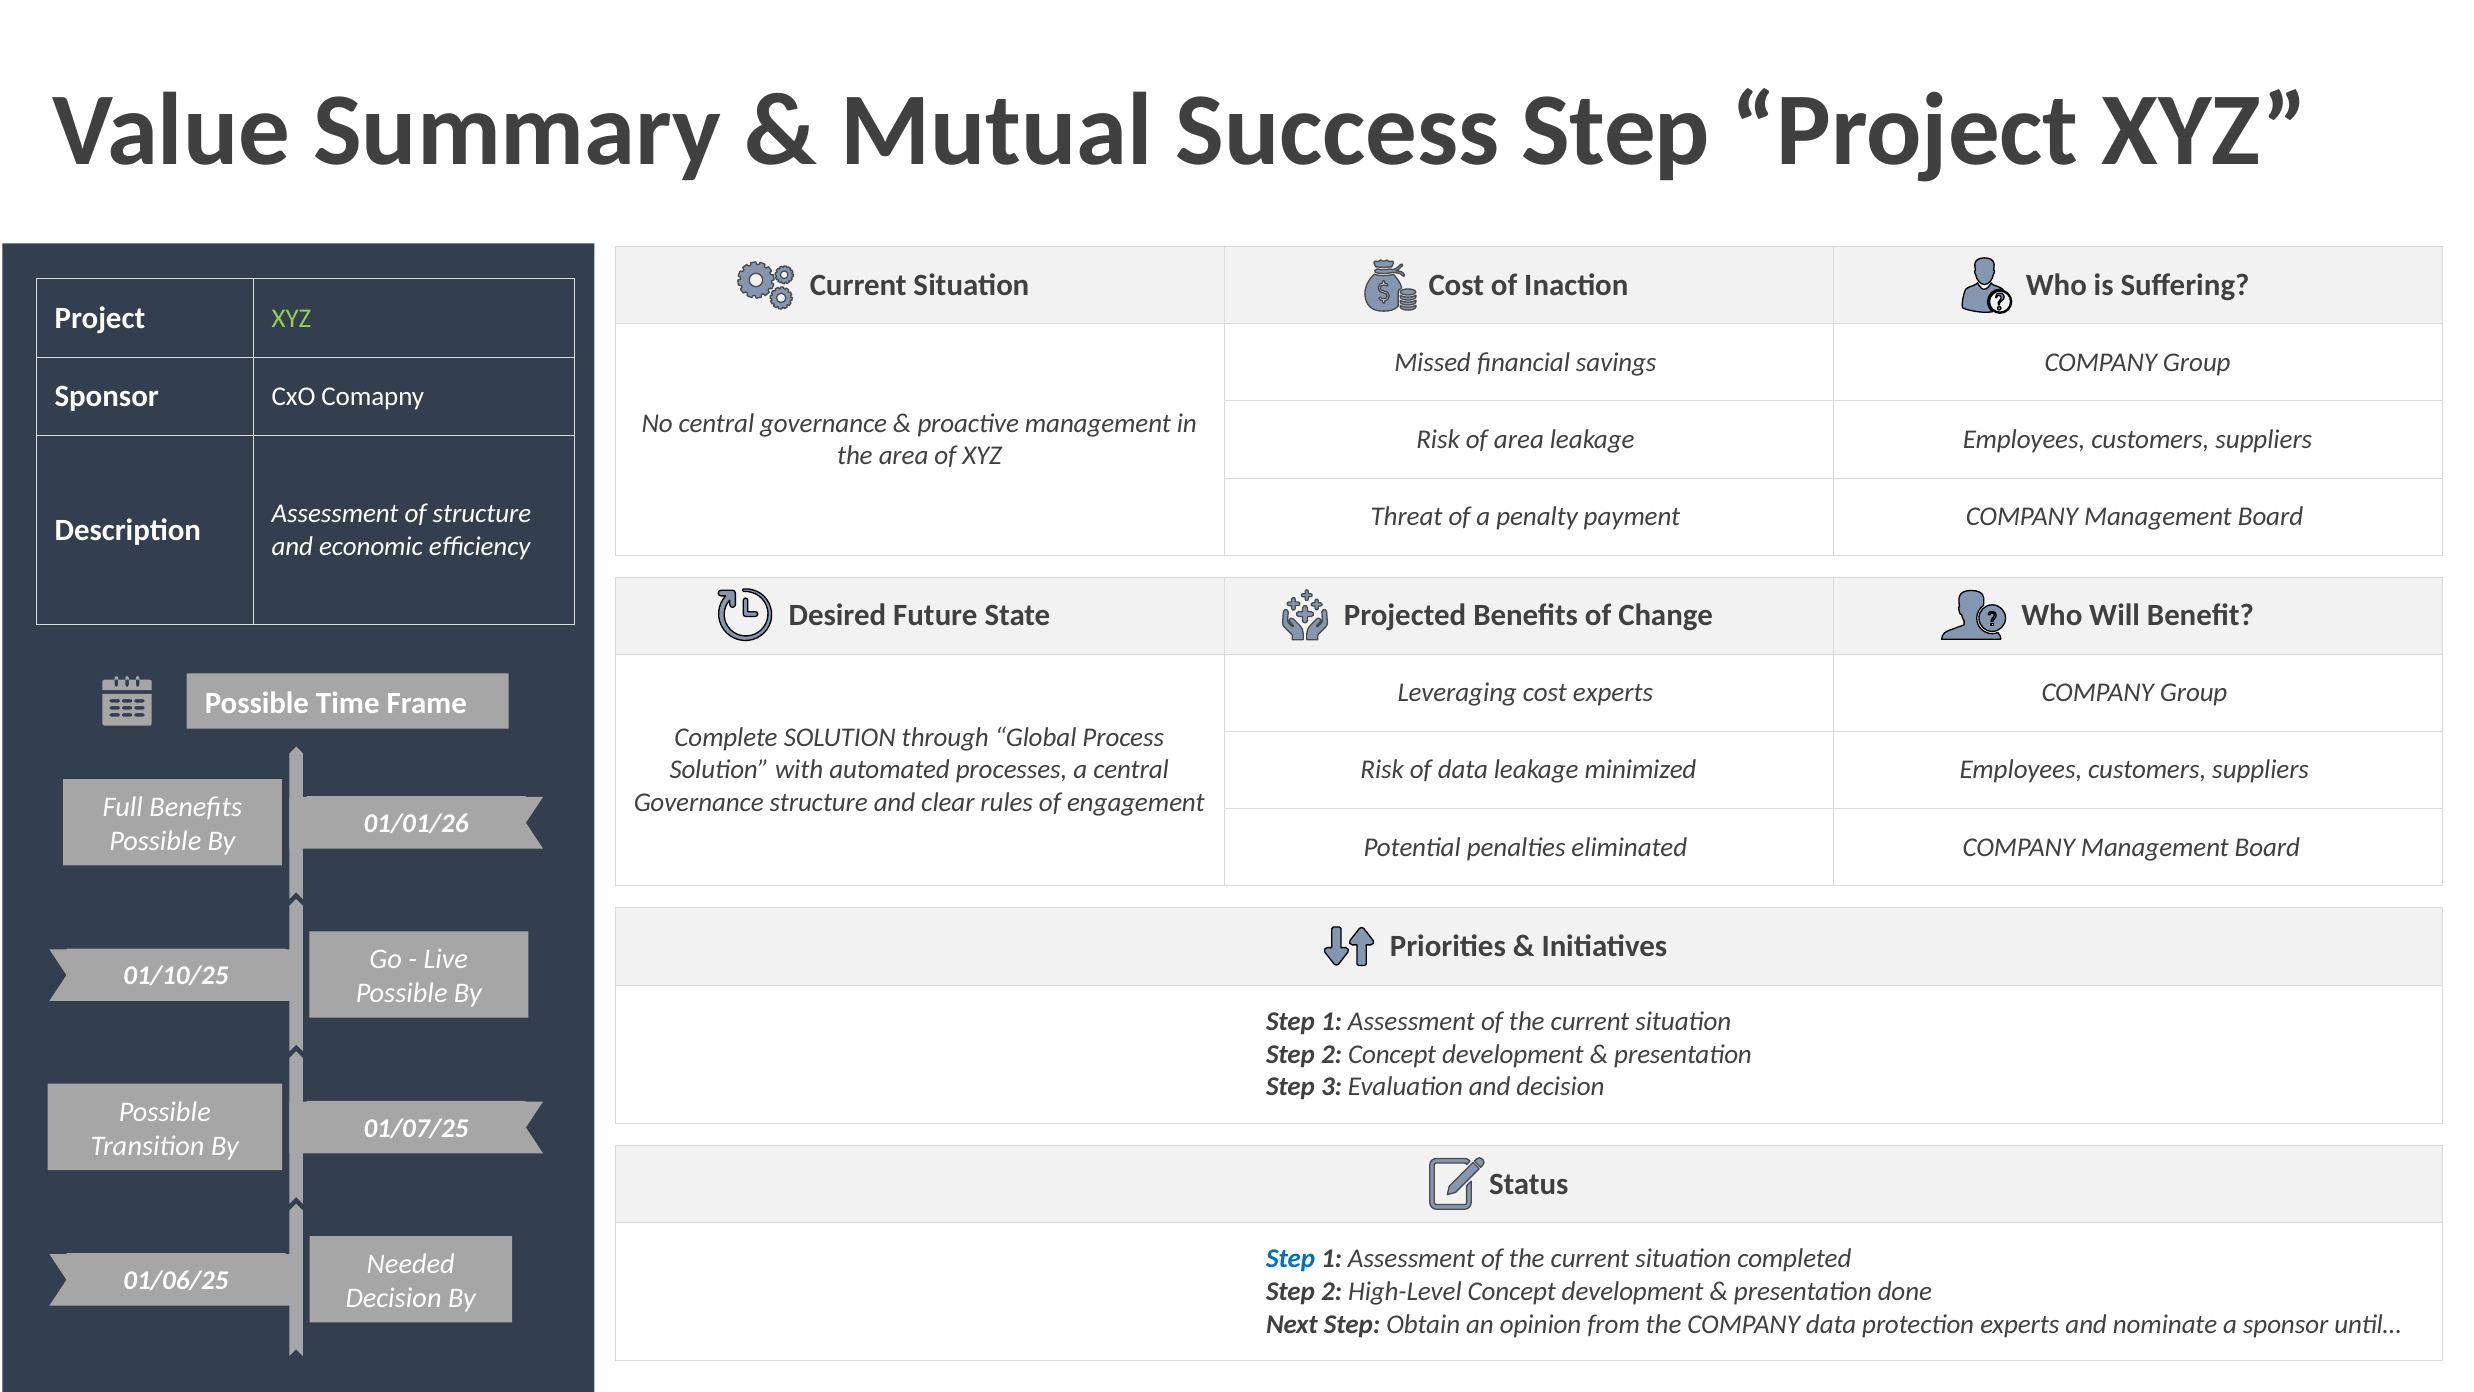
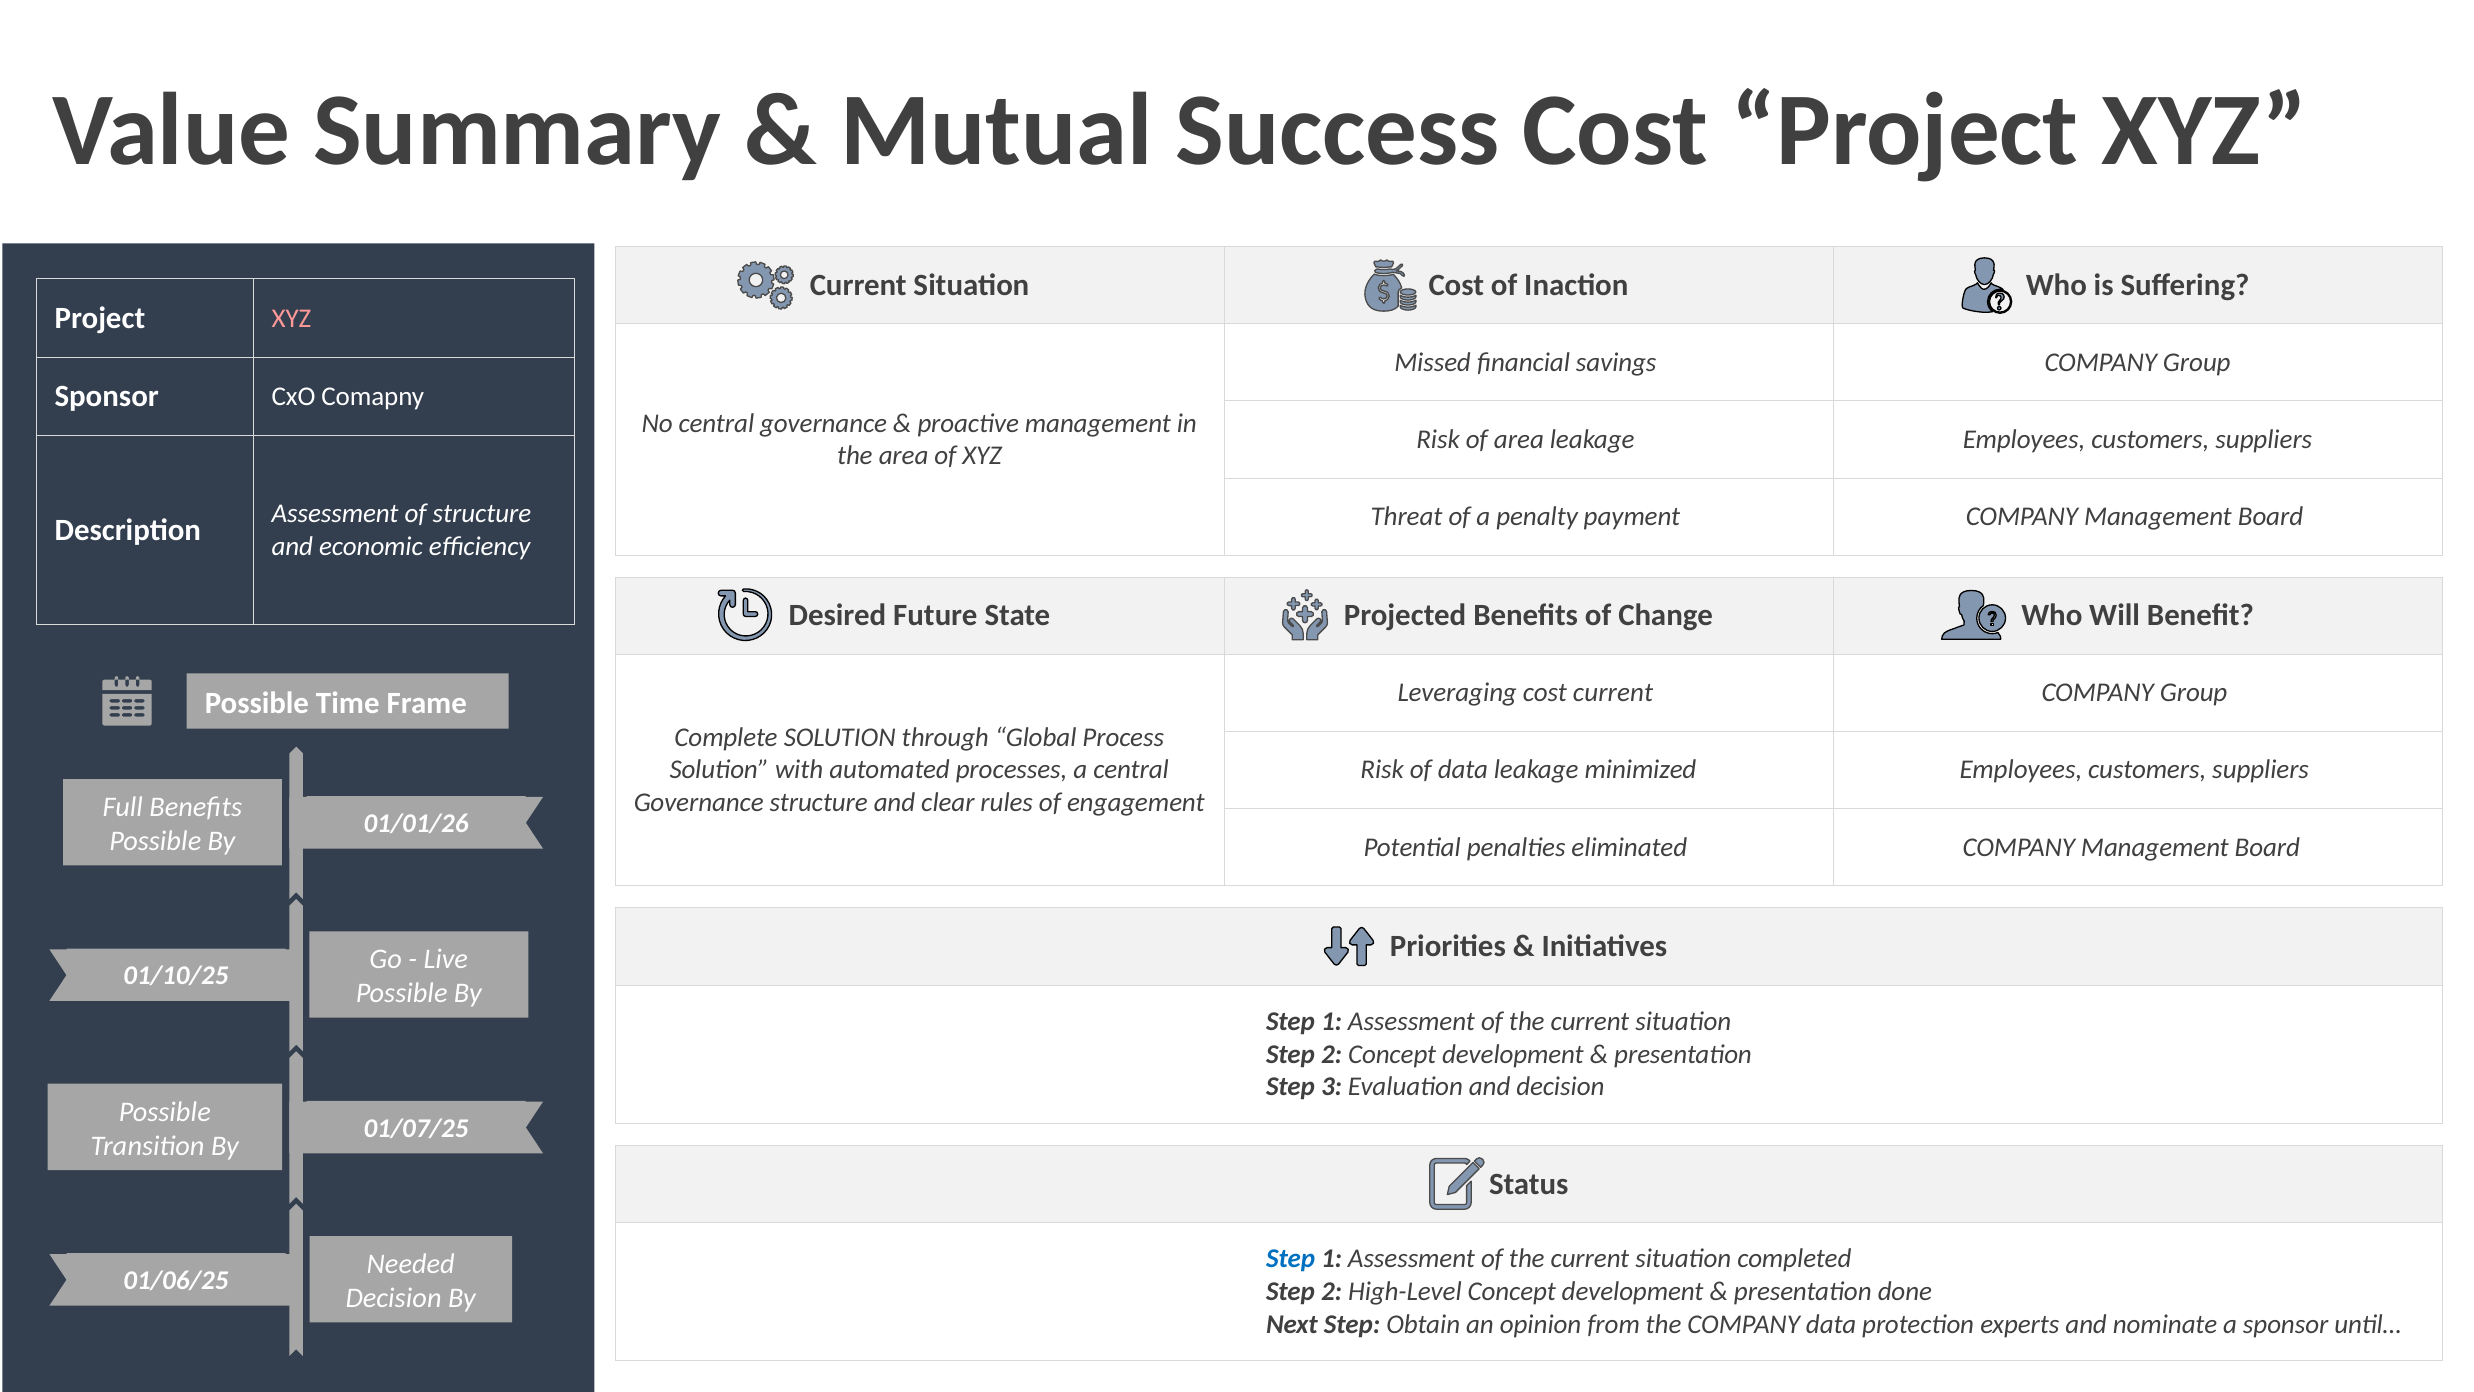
Success Step: Step -> Cost
XYZ at (292, 318) colour: light green -> pink
cost experts: experts -> current
